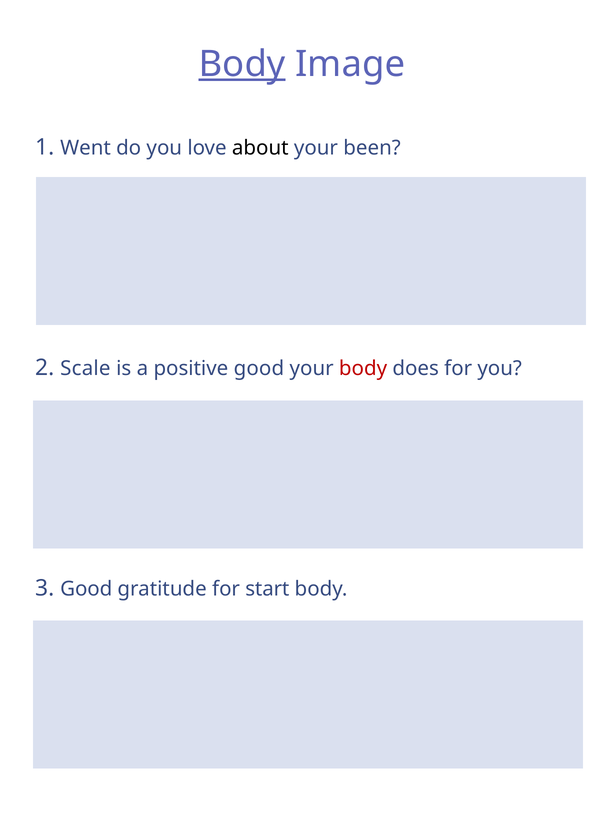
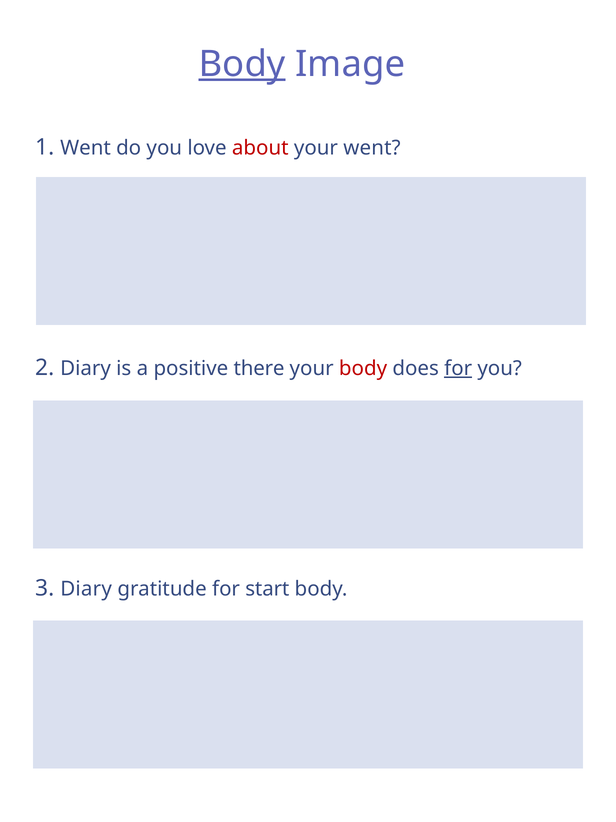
about colour: black -> red
your been: been -> went
2 Scale: Scale -> Diary
positive good: good -> there
for at (458, 368) underline: none -> present
3 Good: Good -> Diary
